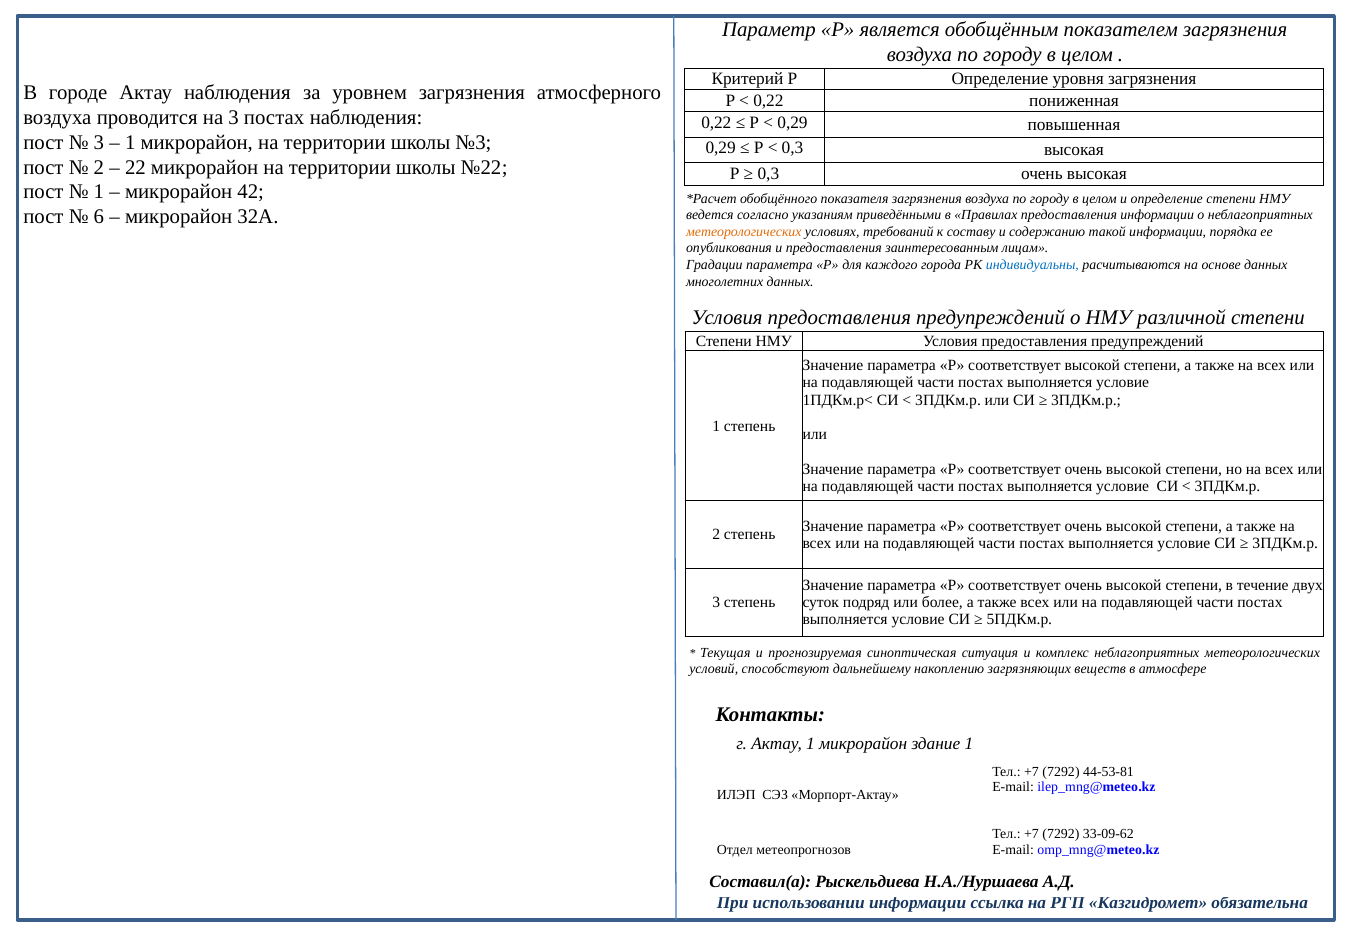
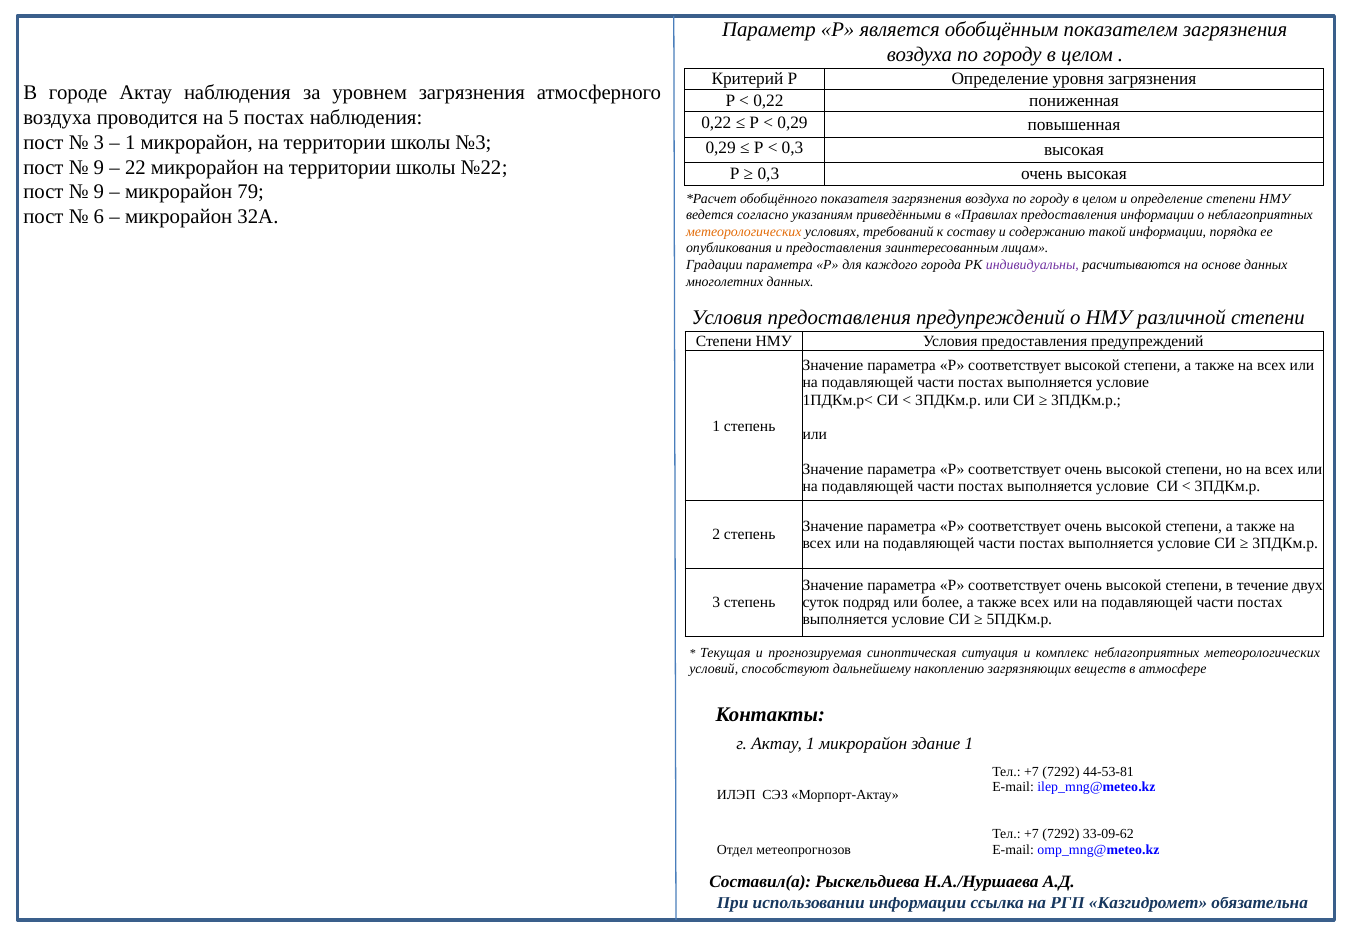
на 3: 3 -> 5
2 at (99, 167): 2 -> 9
1 at (99, 192): 1 -> 9
42: 42 -> 79
индивидуальны colour: blue -> purple
